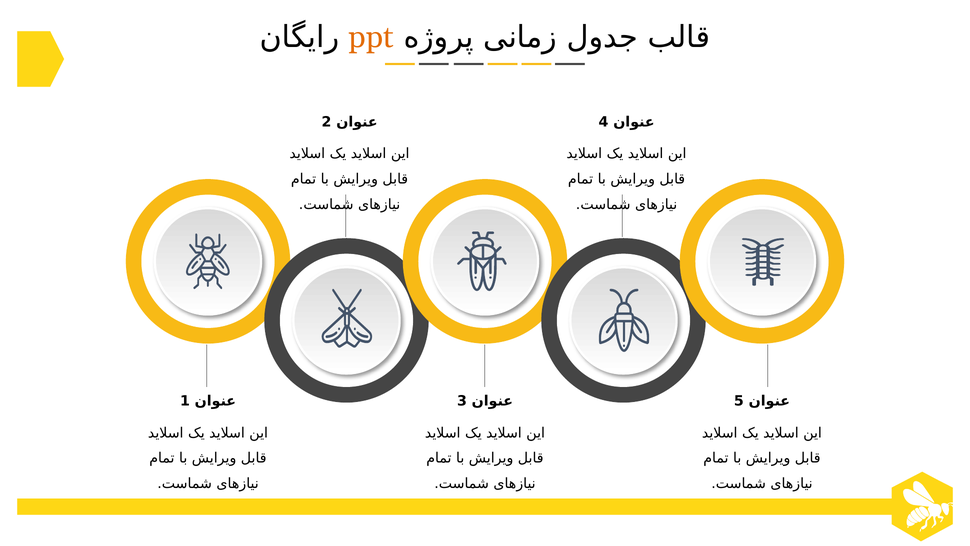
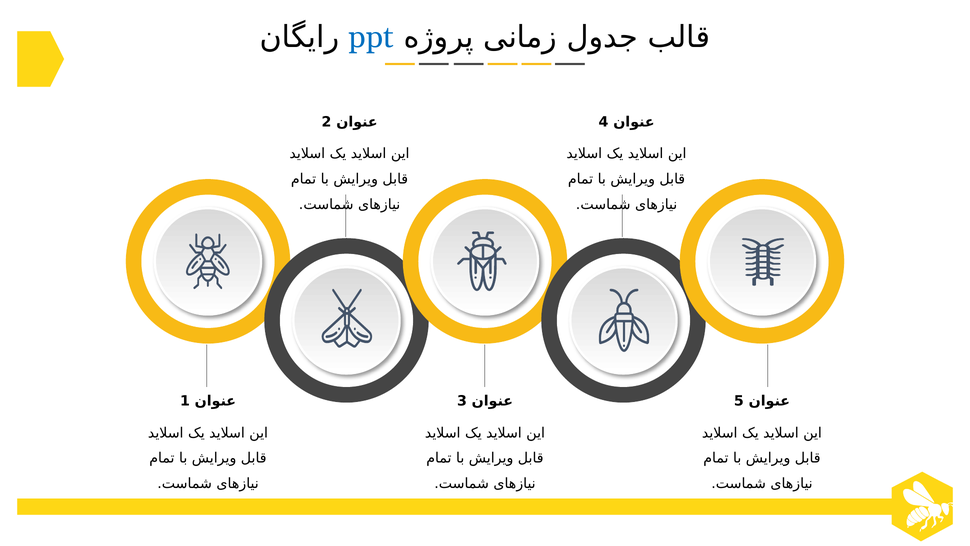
ppt colour: orange -> blue
